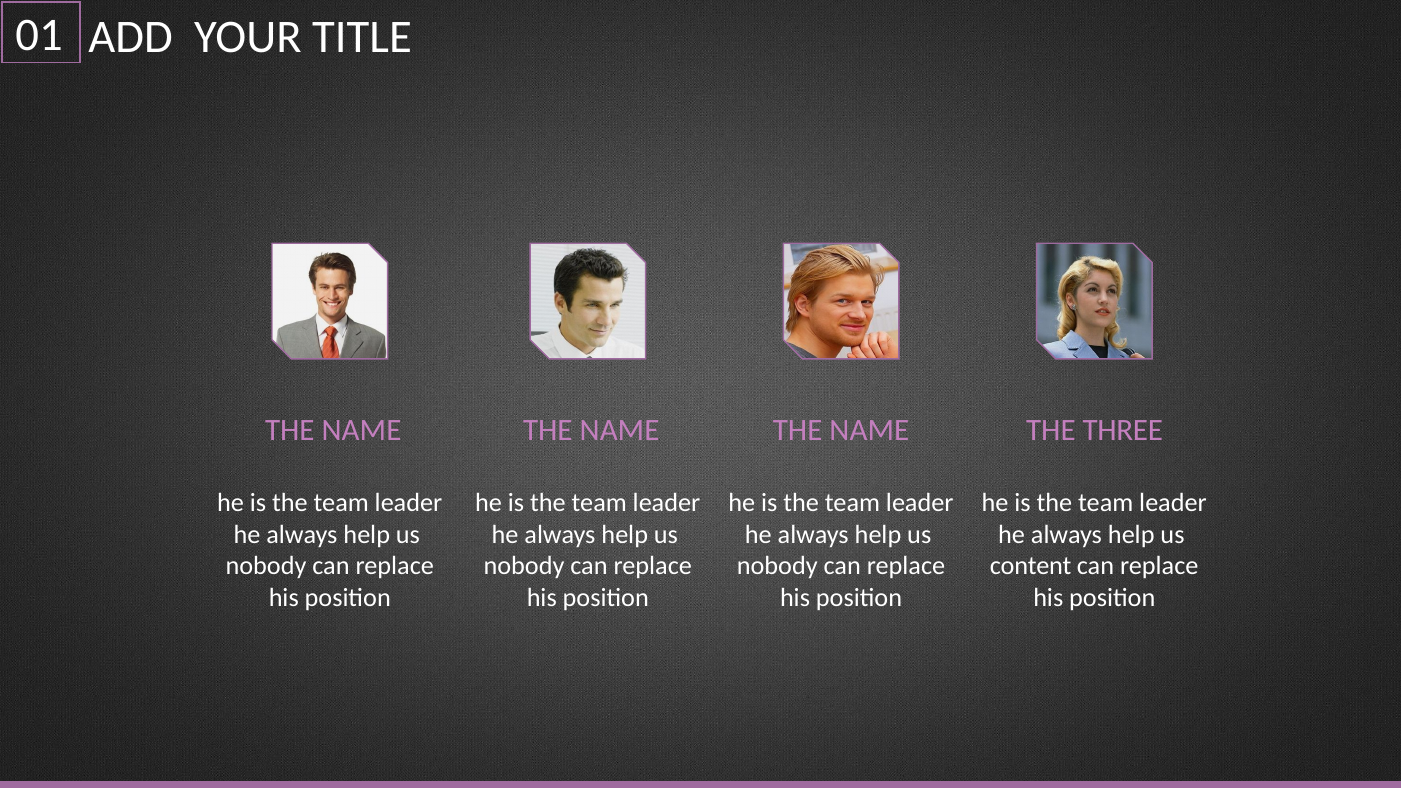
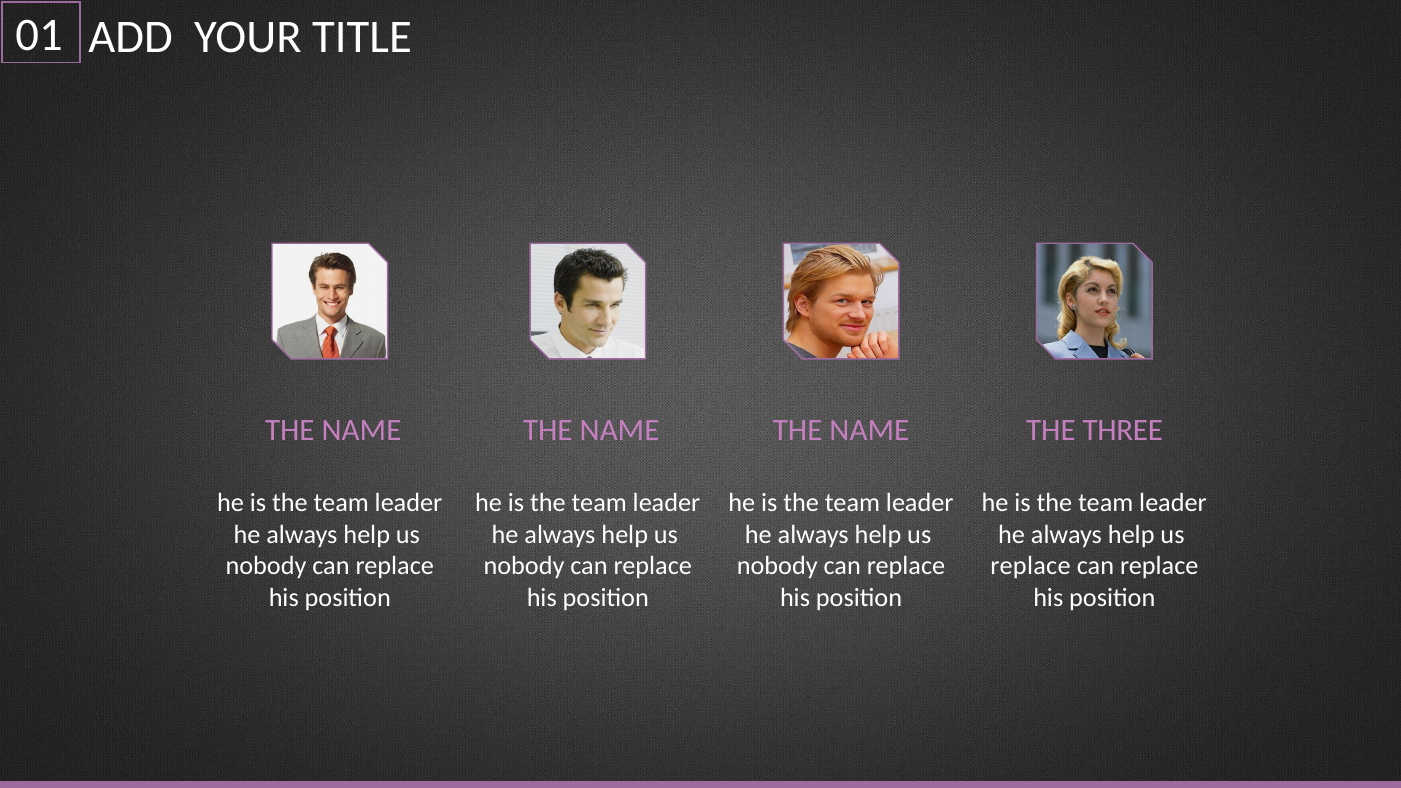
content at (1031, 566): content -> replace
